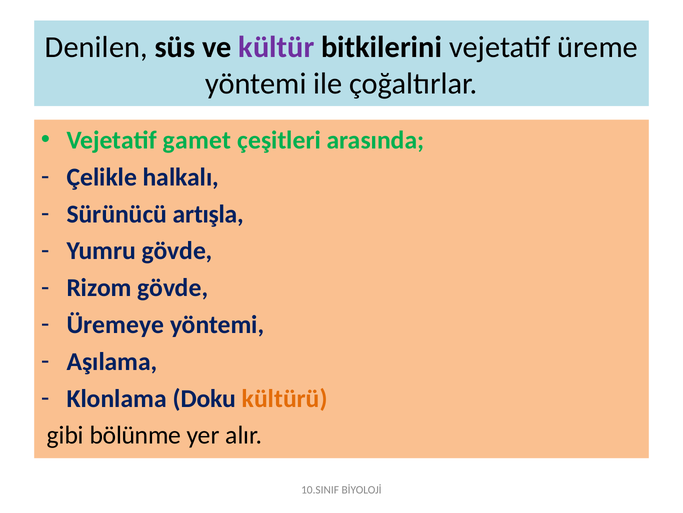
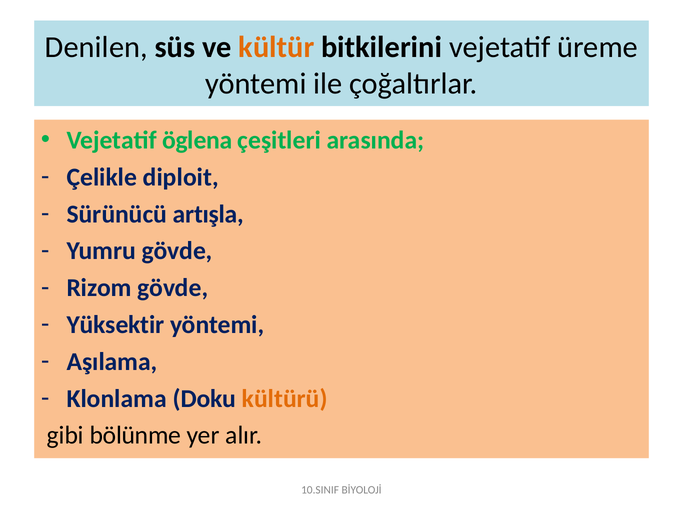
kültür colour: purple -> orange
gamet: gamet -> öglena
halkalı: halkalı -> diploit
Üremeye: Üremeye -> Yüksektir
